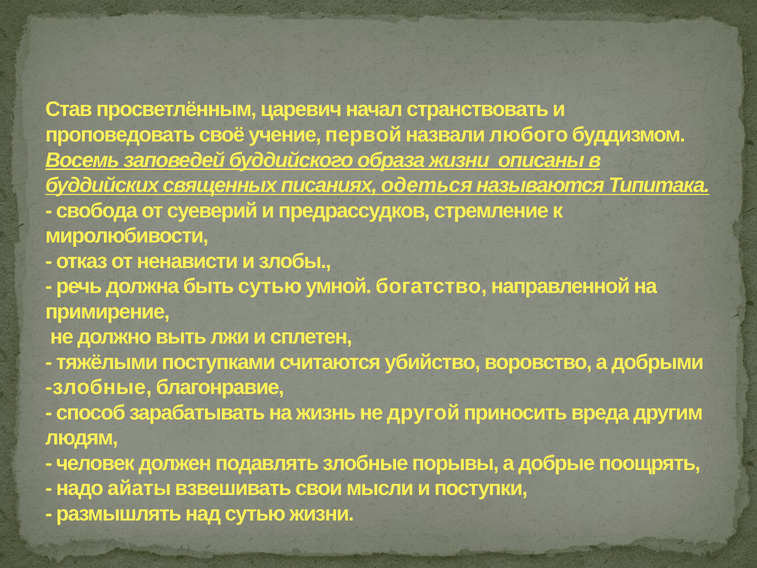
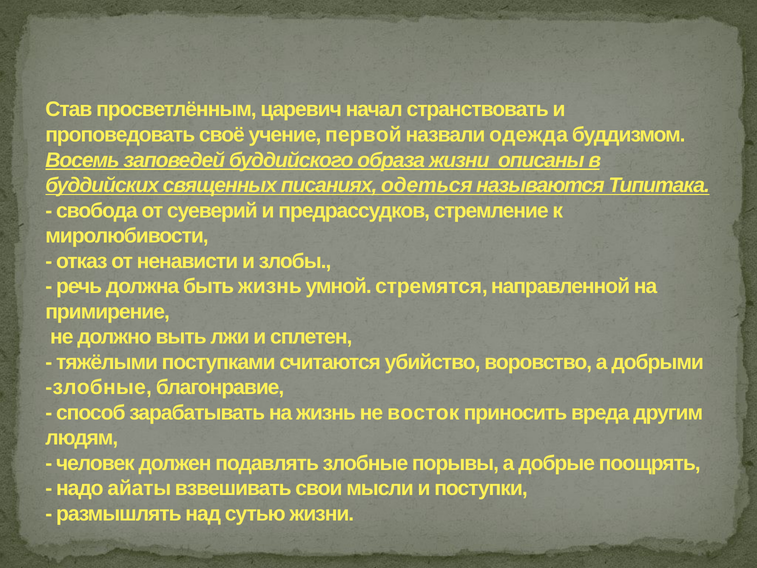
любого: любого -> одежда
быть сутью: сутью -> жизнь
богатство: богатство -> стремятся
другой: другой -> восток
